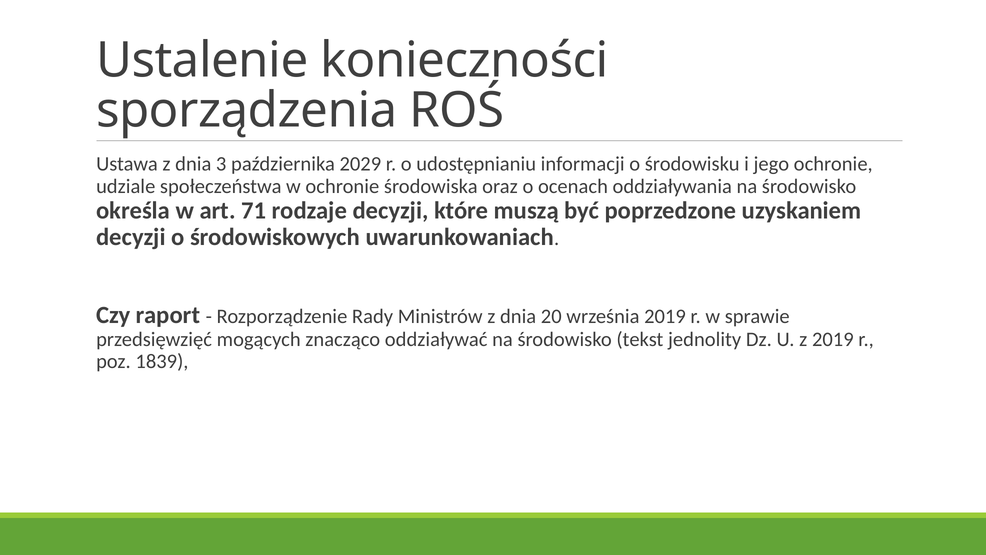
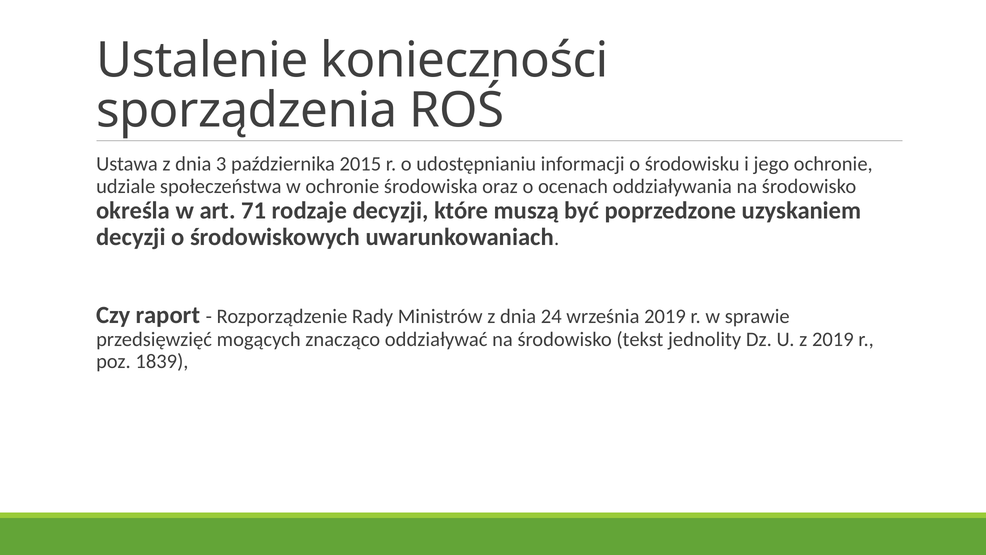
2029: 2029 -> 2015
20: 20 -> 24
